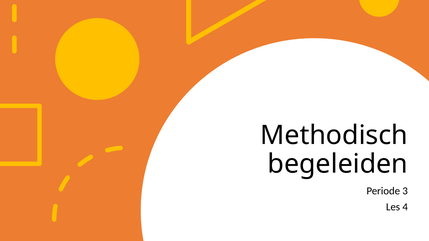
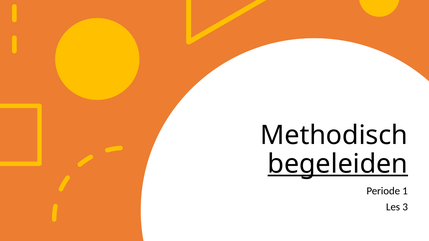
begeleiden underline: none -> present
3: 3 -> 1
4: 4 -> 3
